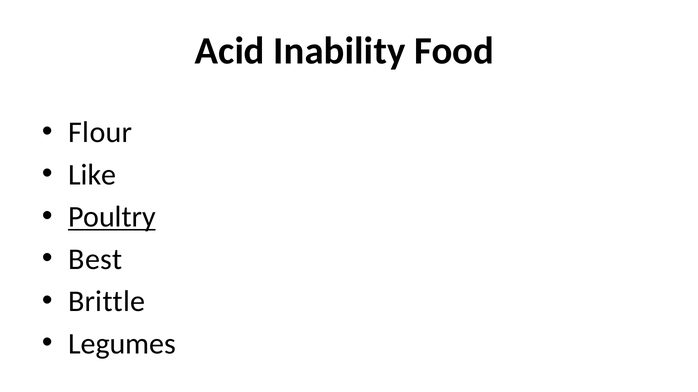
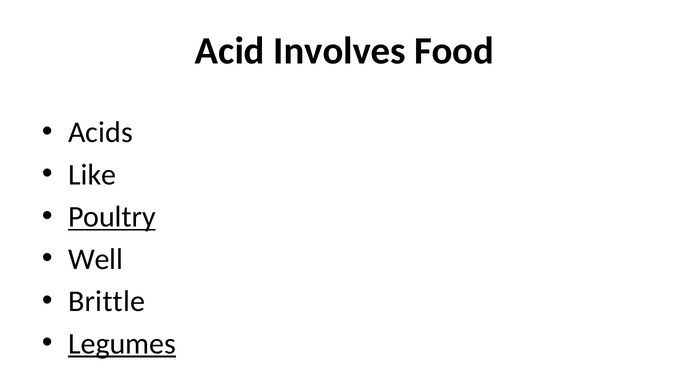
Inability: Inability -> Involves
Flour: Flour -> Acids
Best: Best -> Well
Legumes underline: none -> present
